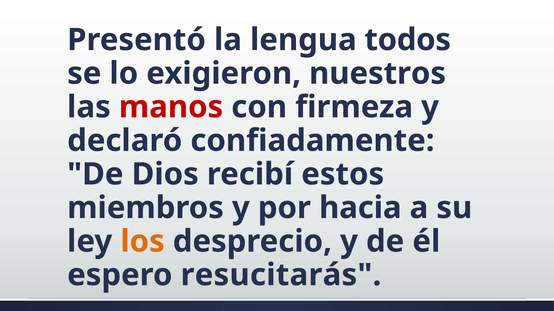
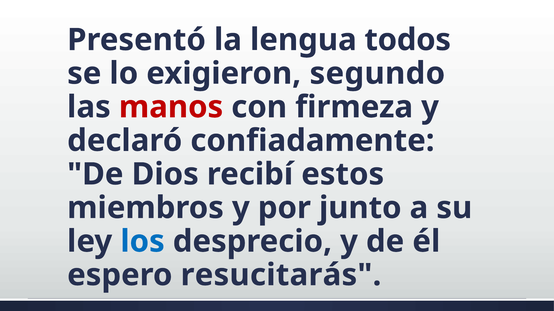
nuestros: nuestros -> segundo
hacia: hacia -> junto
los colour: orange -> blue
